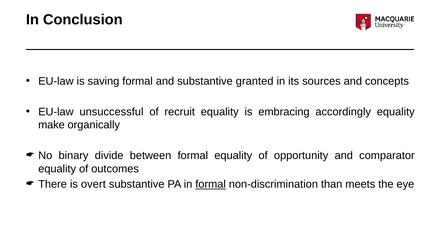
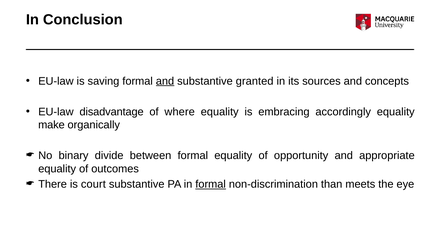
and at (165, 81) underline: none -> present
unsuccessful: unsuccessful -> disadvantage
recruit: recruit -> where
comparator: comparator -> appropriate
overt: overt -> court
